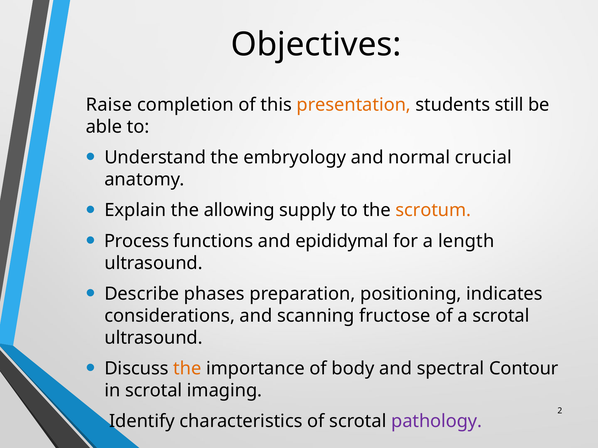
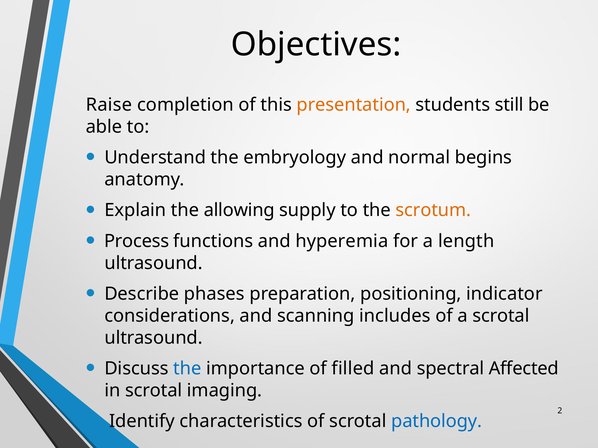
crucial: crucial -> begins
epididymal: epididymal -> hyperemia
indicates: indicates -> indicator
fructose: fructose -> includes
the at (187, 369) colour: orange -> blue
body: body -> filled
Contour: Contour -> Affected
pathology colour: purple -> blue
